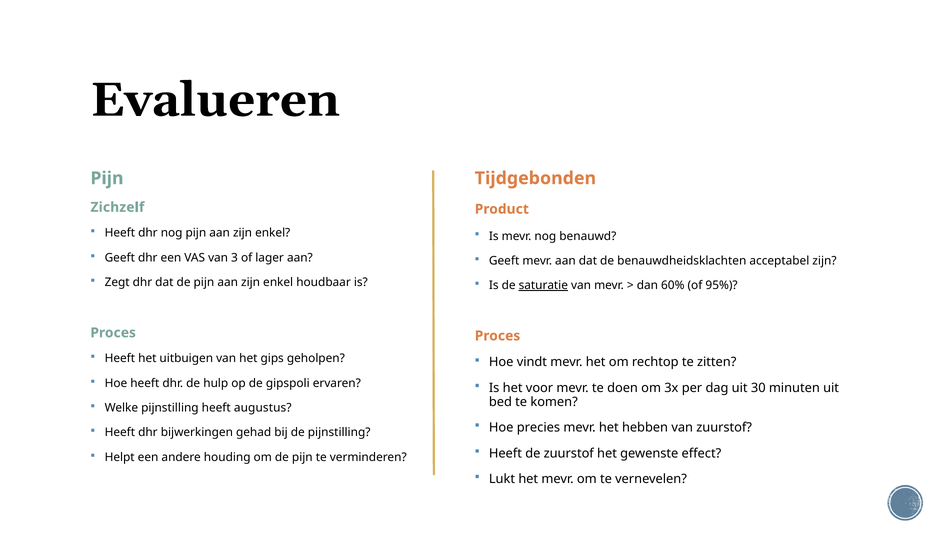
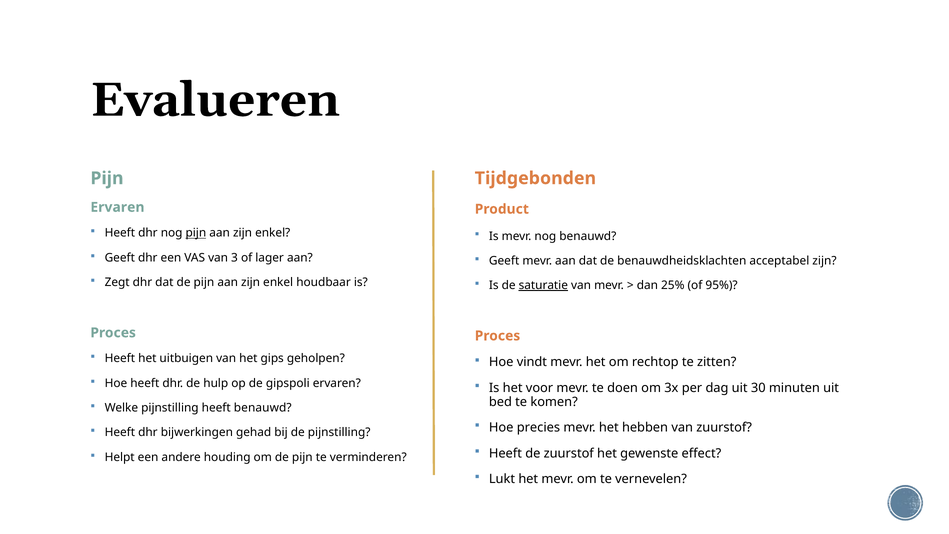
Zichzelf at (117, 207): Zichzelf -> Ervaren
pijn at (196, 233) underline: none -> present
60%: 60% -> 25%
heeft augustus: augustus -> benauwd
